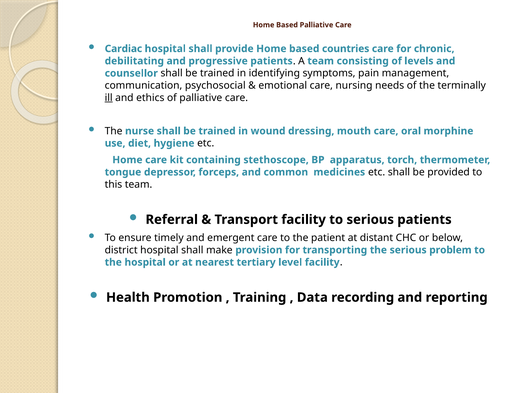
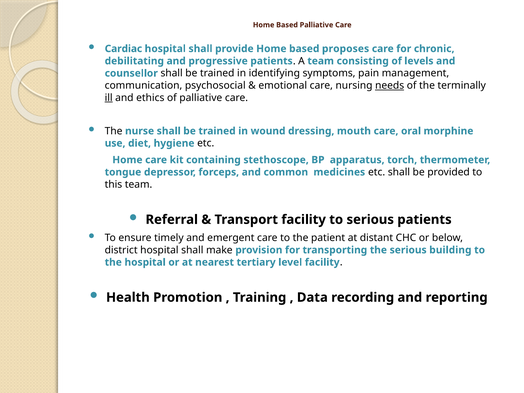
countries: countries -> proposes
needs underline: none -> present
problem: problem -> building
